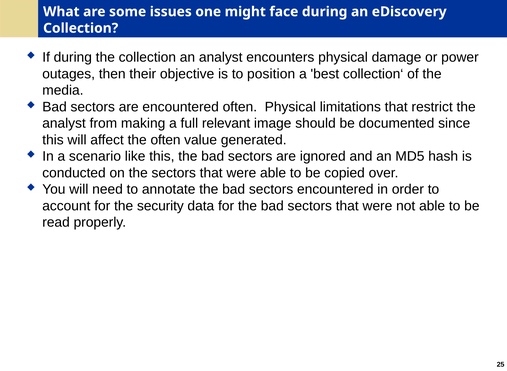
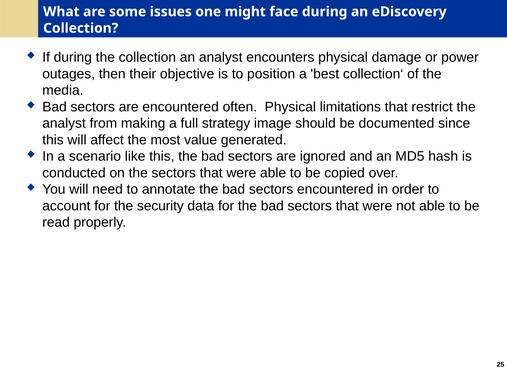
relevant: relevant -> strategy
the often: often -> most
